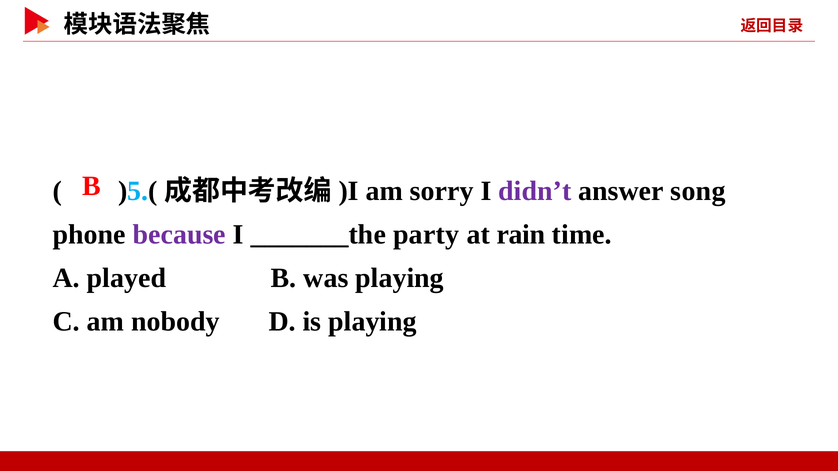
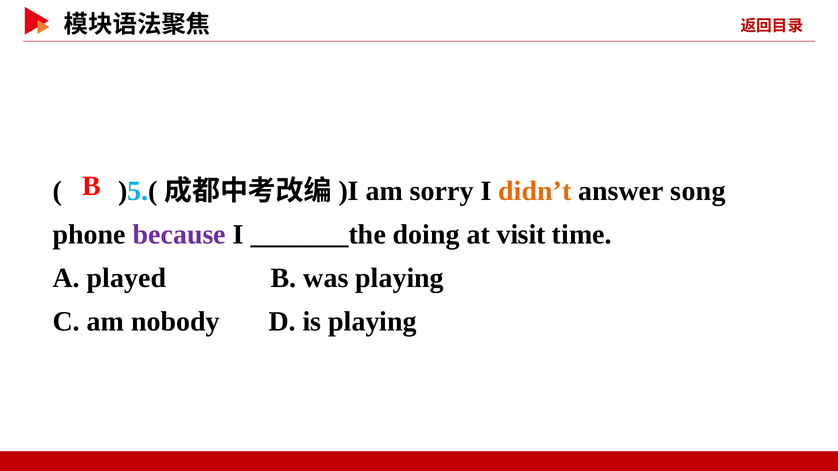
didn’t colour: purple -> orange
party: party -> doing
rain: rain -> visit
